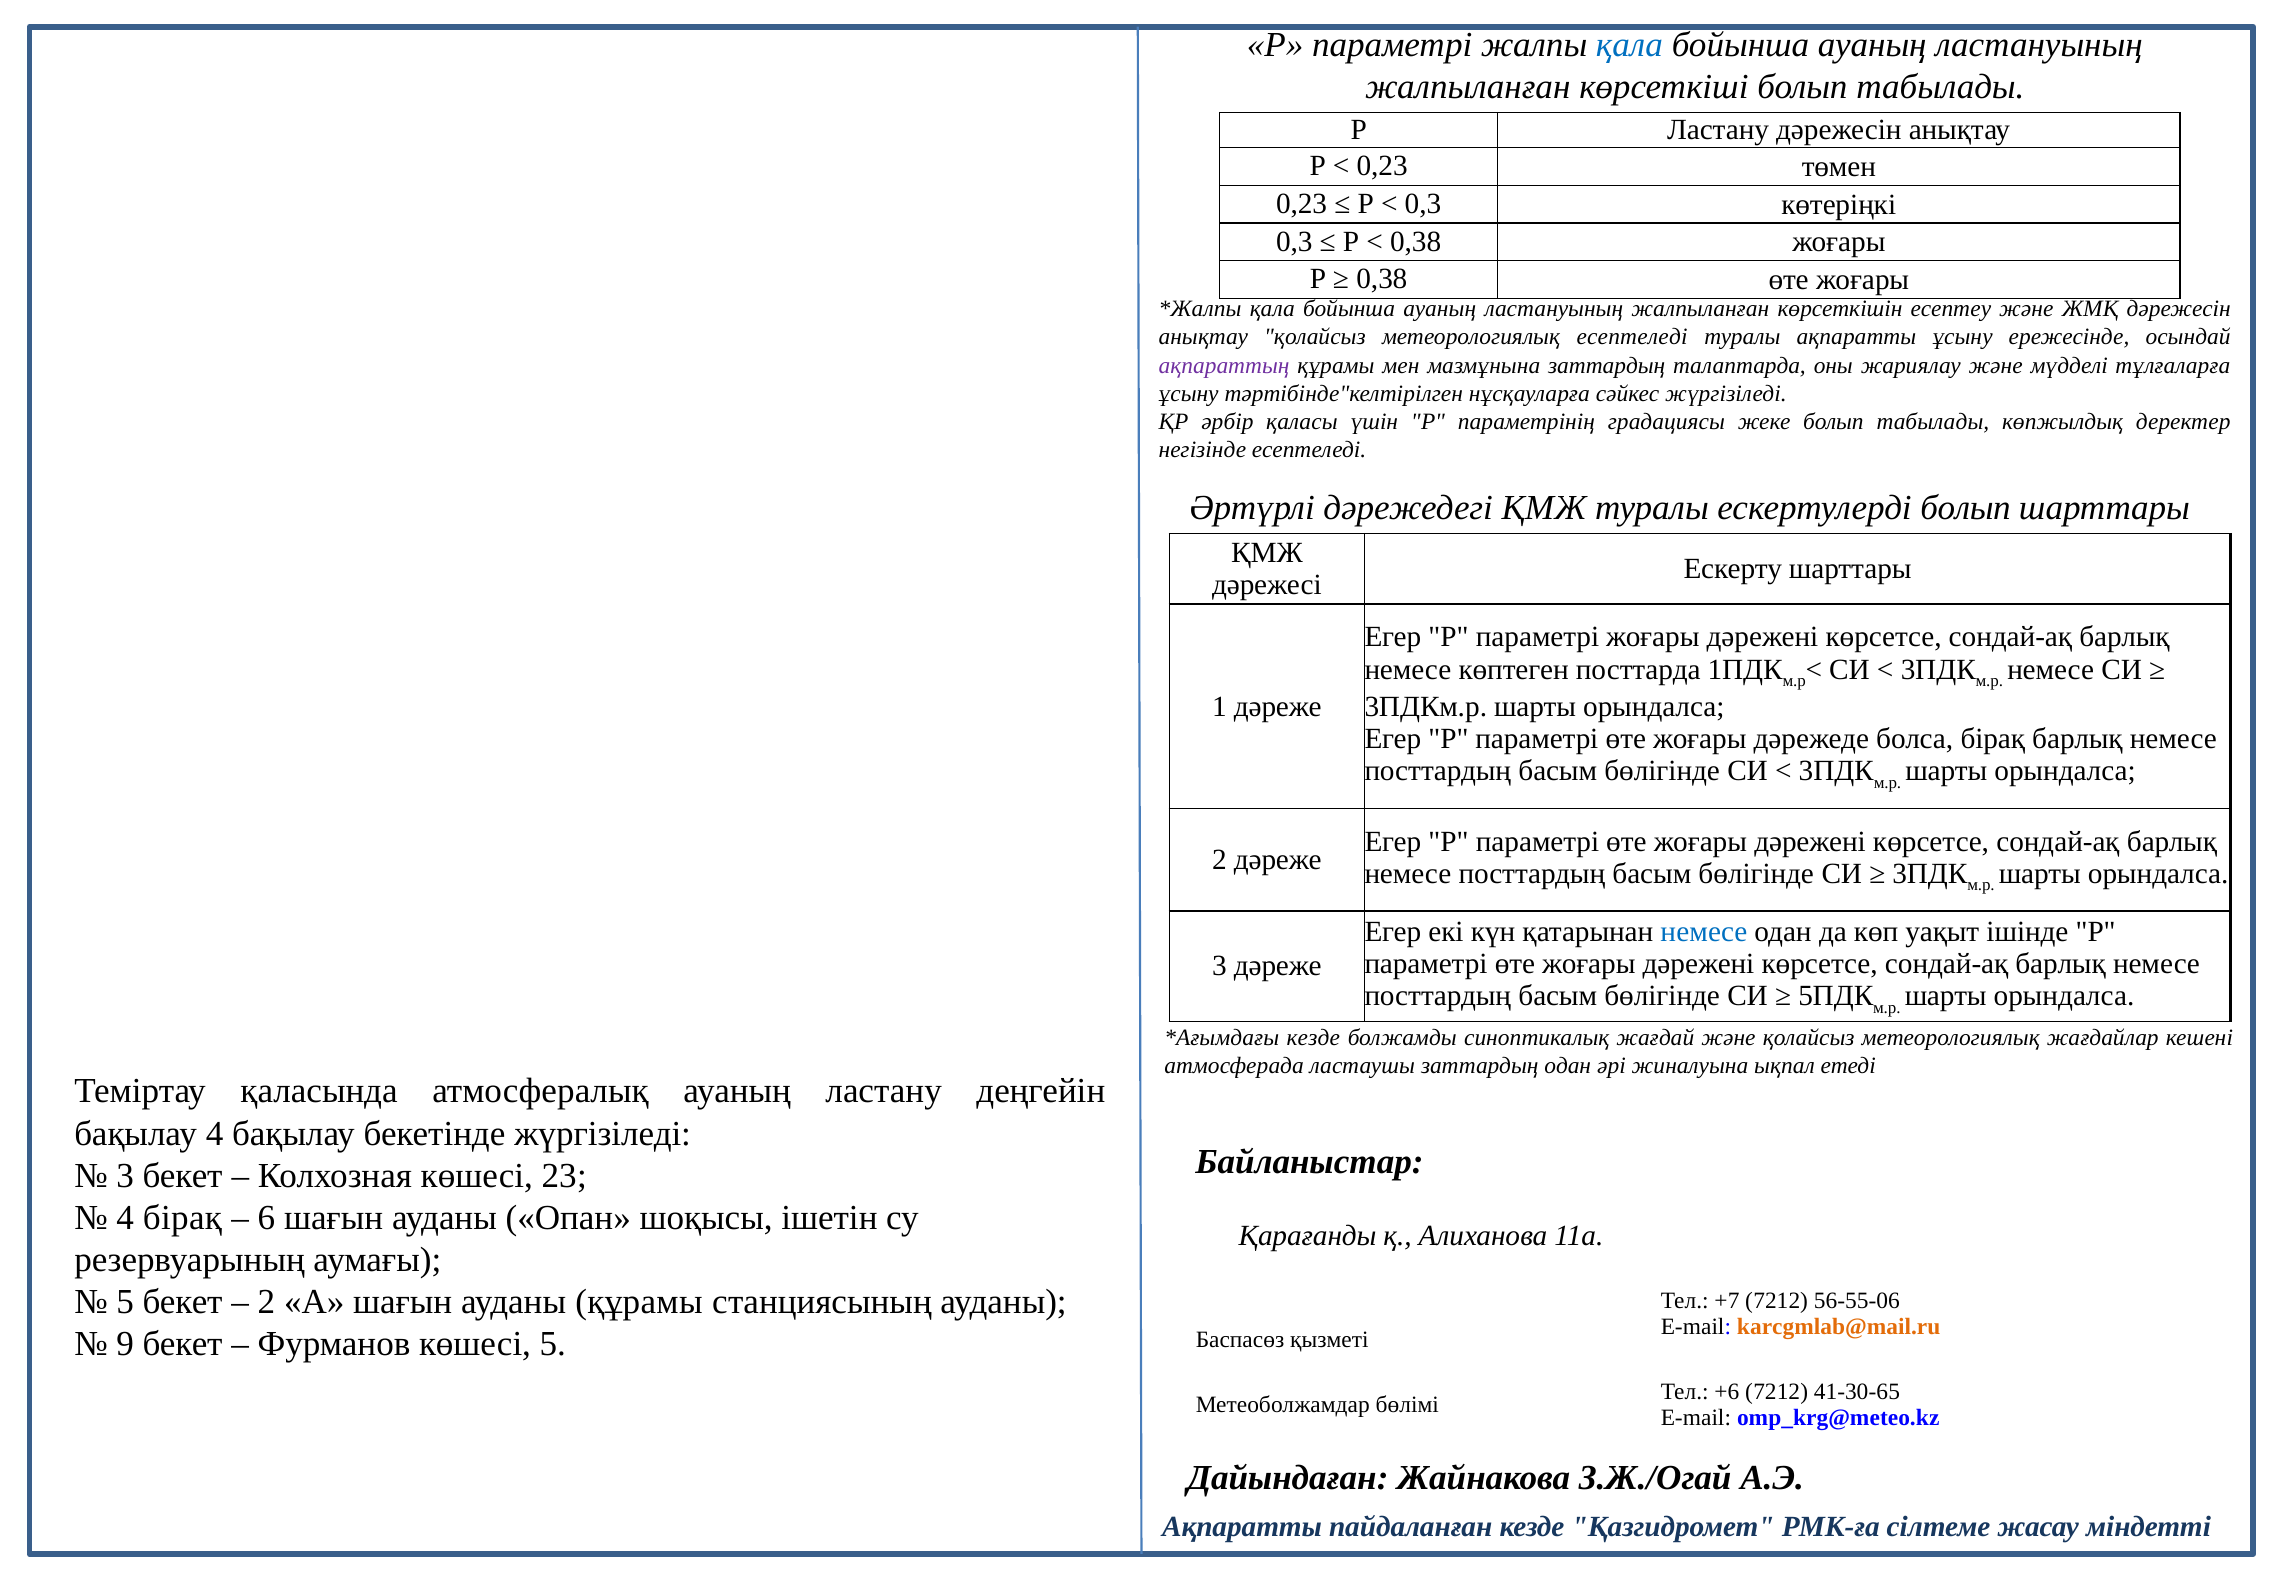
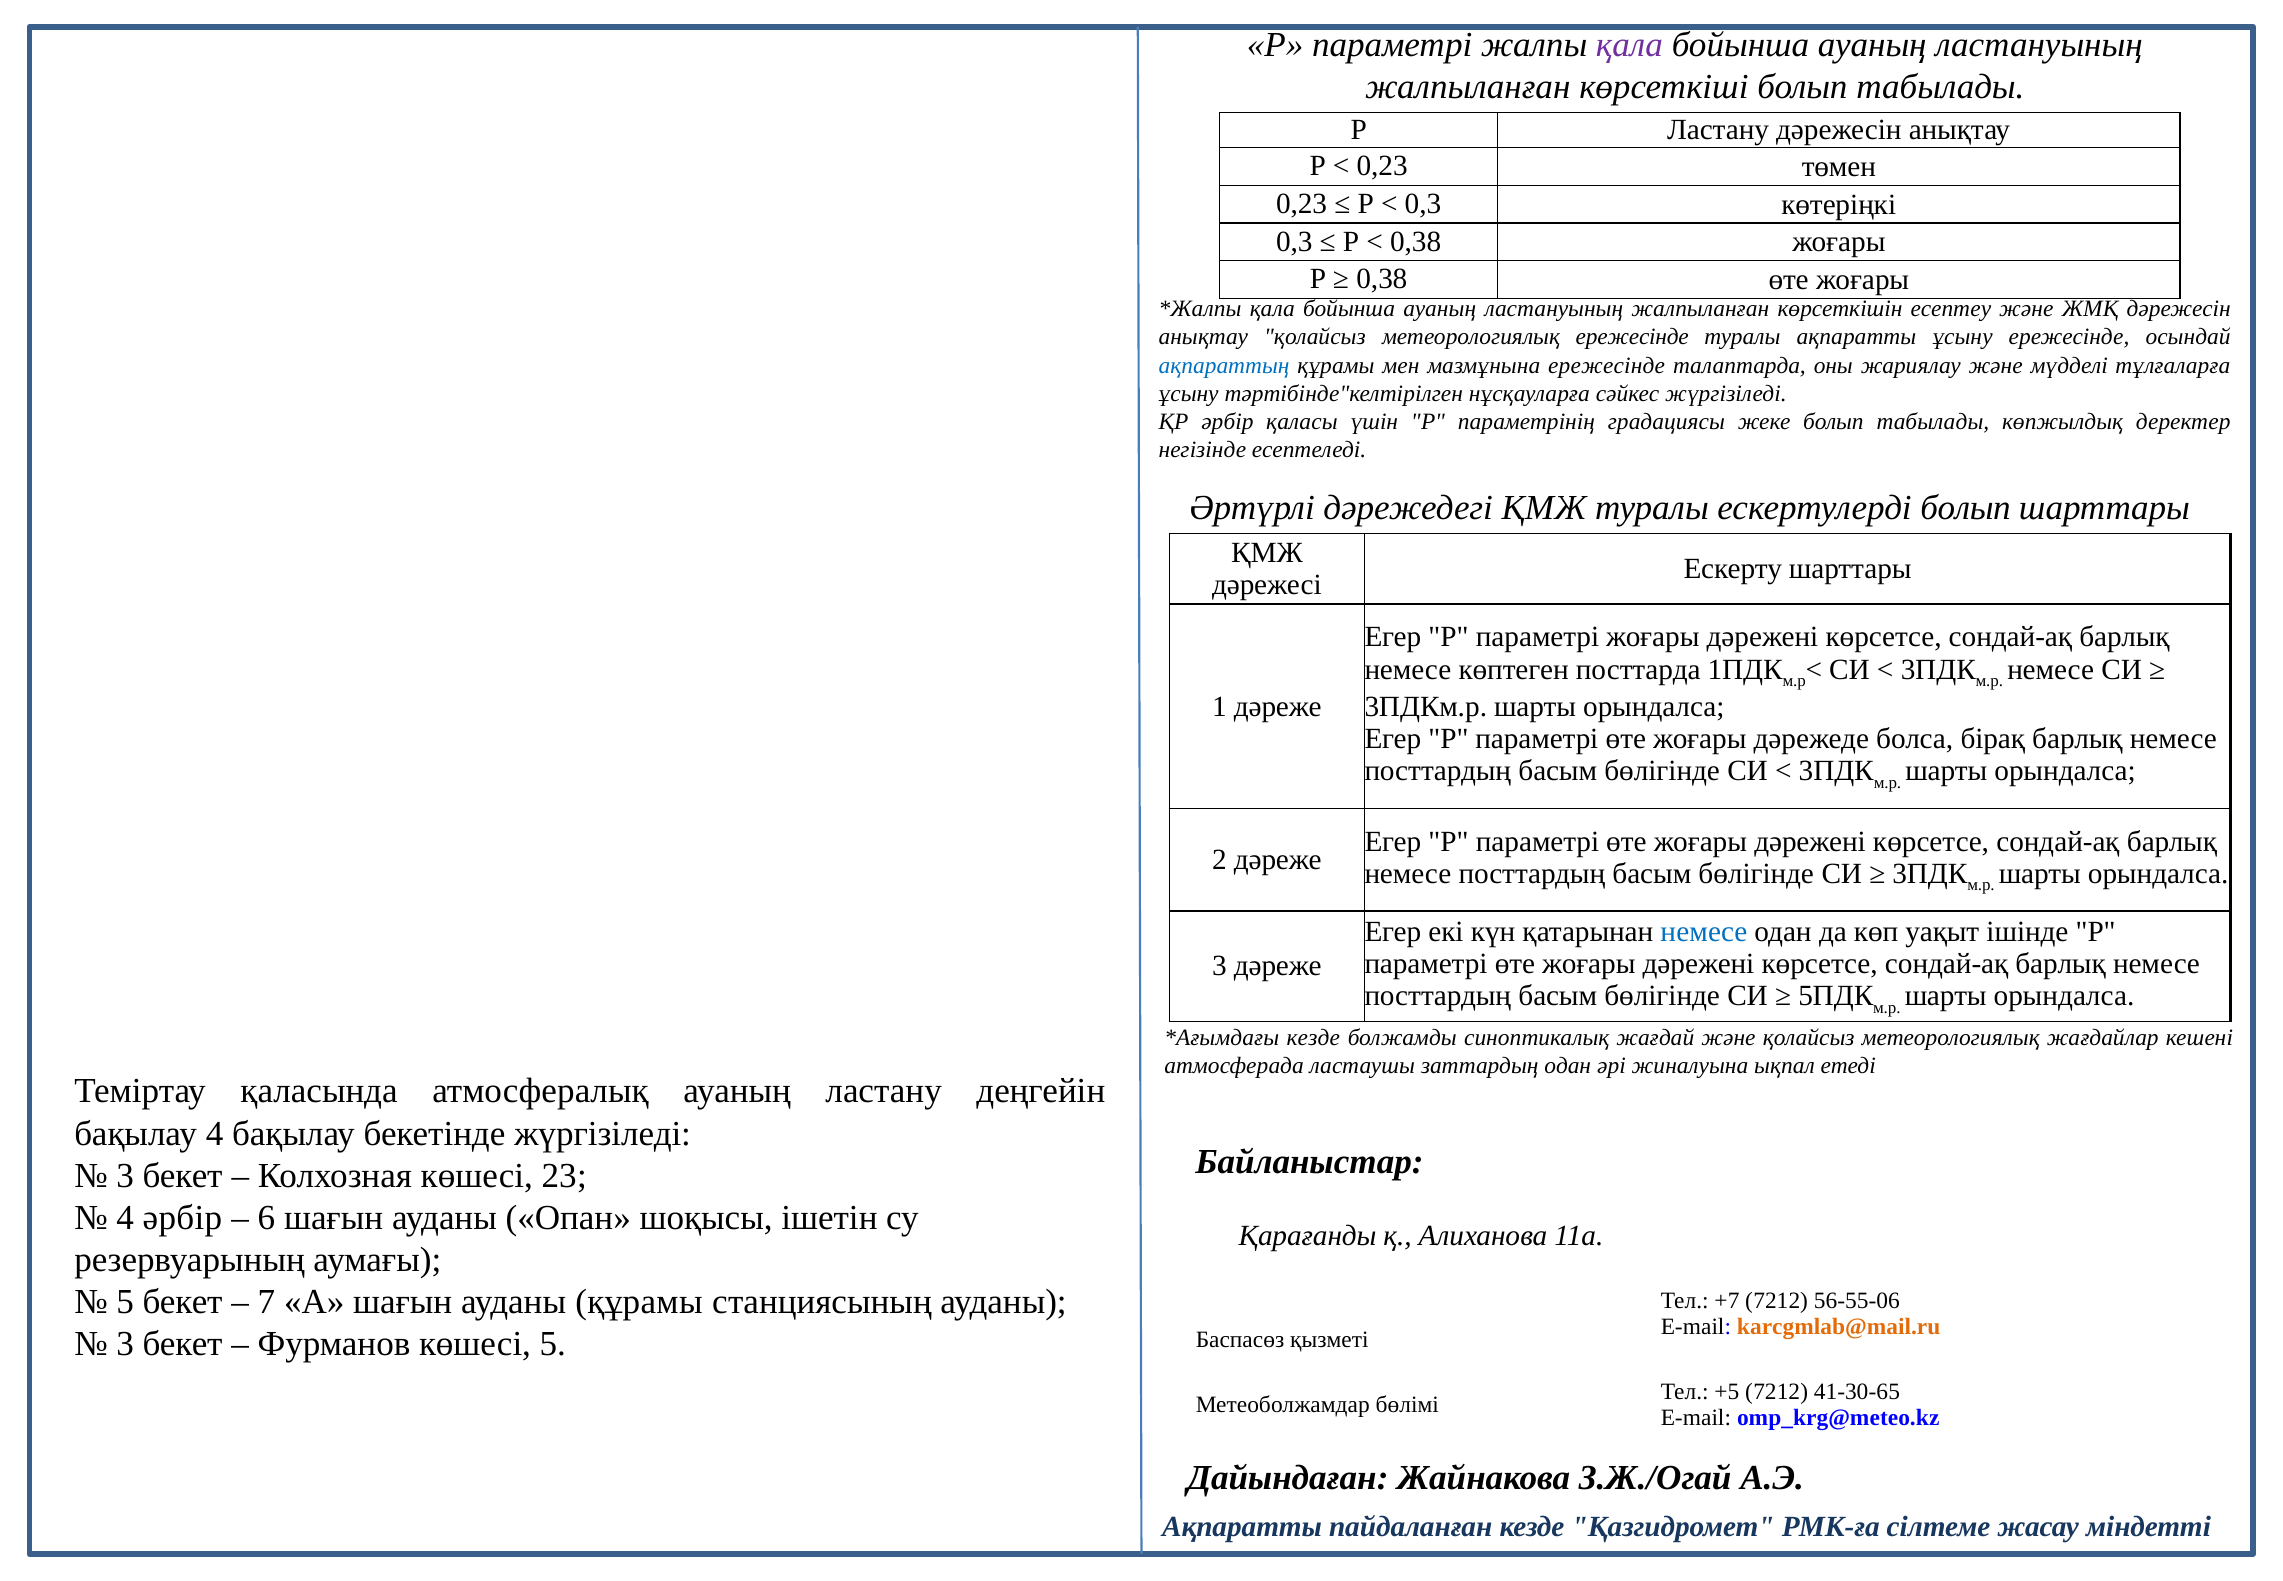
қала at (1629, 45) colour: blue -> purple
метеорологиялық есептеледі: есептеледі -> ережесінде
ақпараттың colour: purple -> blue
мазмұнына заттардың: заттардың -> ережесінде
4 бірақ: бірақ -> әрбір
2 at (266, 1302): 2 -> 7
9 at (125, 1344): 9 -> 3
+6: +6 -> +5
